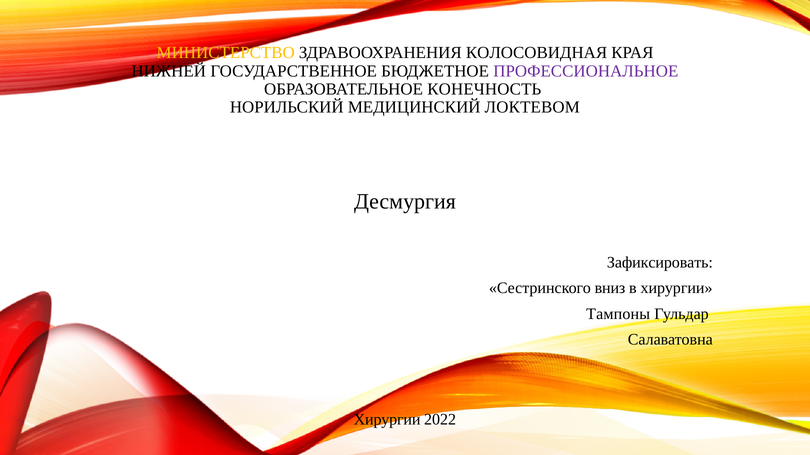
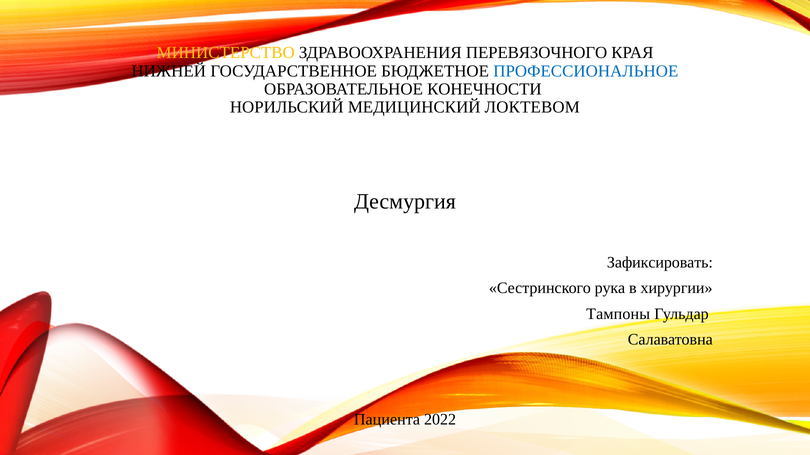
КОЛОСОВИДНАЯ: КОЛОСОВИДНАЯ -> ПЕРЕВЯЗОЧНОГО
ПРОФЕССИОНАЛЬНОЕ colour: purple -> blue
КОНЕЧНОСТЬ: КОНЕЧНОСТЬ -> КОНЕЧНОСТИ
вниз: вниз -> рука
Хирургии at (387, 420): Хирургии -> Пациента
